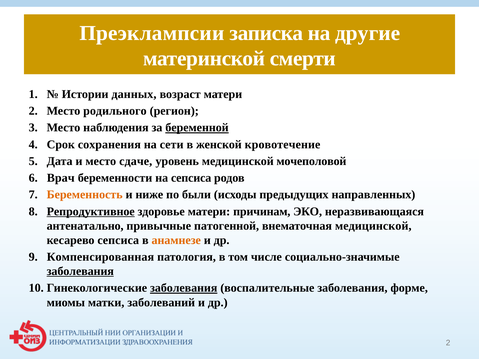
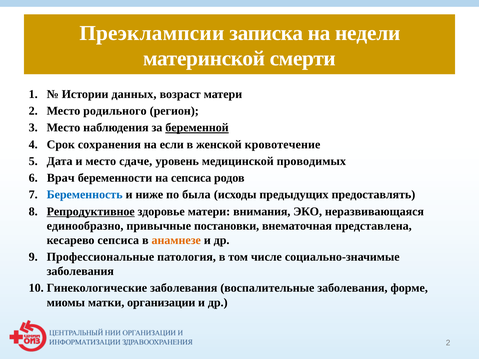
другие: другие -> недели
сети: сети -> если
мочеполовой: мочеполовой -> проводимых
Беременность colour: orange -> blue
были: были -> была
направленных: направленных -> предоставлять
причинам: причинам -> внимания
антенатально: антенатально -> единообразно
патогенной: патогенной -> постановки
внематочная медицинской: медицинской -> представлена
Компенсированная: Компенсированная -> Профессиональные
заболевания at (80, 271) underline: present -> none
заболевания at (184, 288) underline: present -> none
заболеваний: заболеваний -> организации
